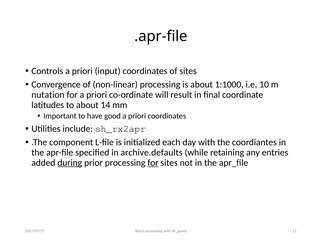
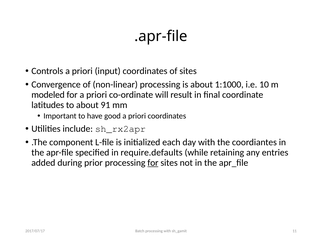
nutation: nutation -> modeled
14: 14 -> 91
archive.defaults: archive.defaults -> require.defaults
during underline: present -> none
